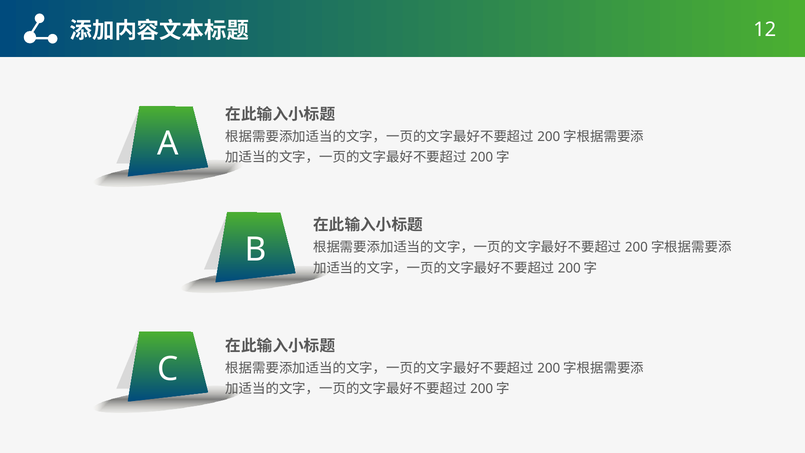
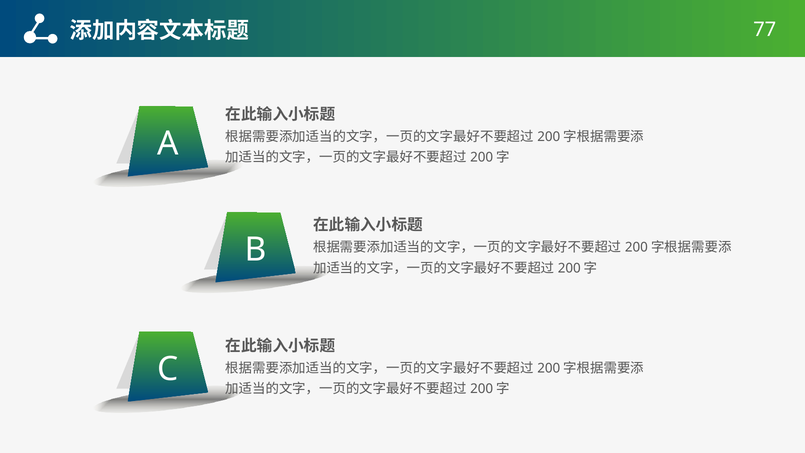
12: 12 -> 77
